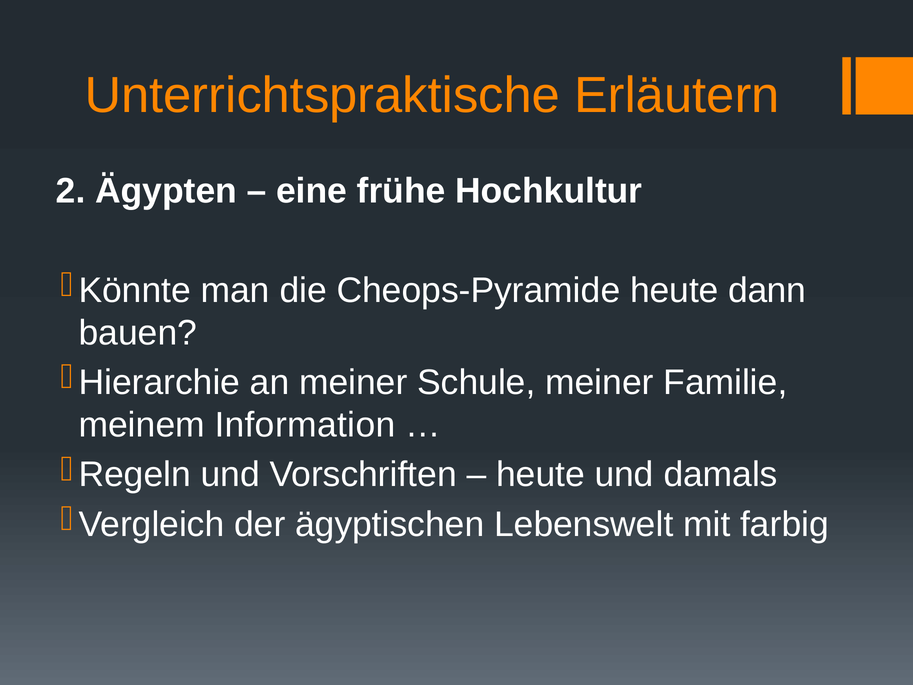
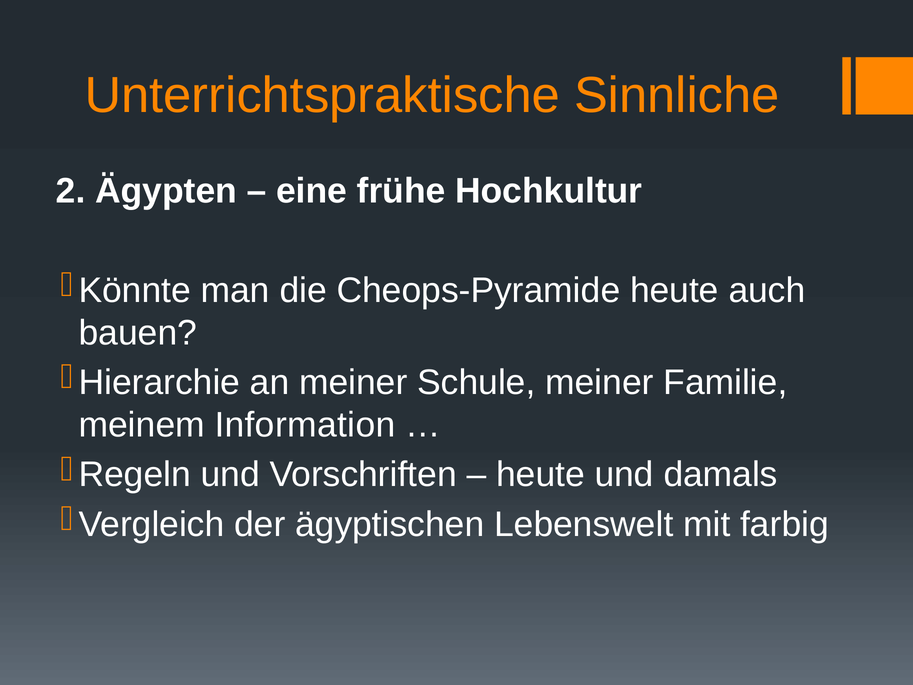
Erläutern: Erläutern -> Sinnliche
dann: dann -> auch
